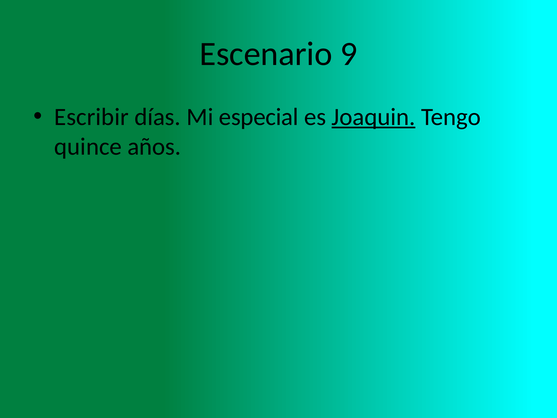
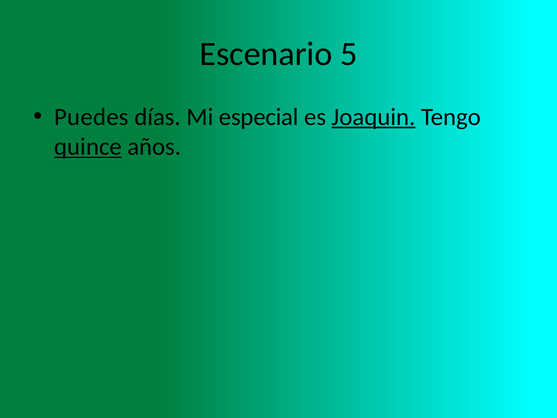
9: 9 -> 5
Escribir: Escribir -> Puedes
quince underline: none -> present
